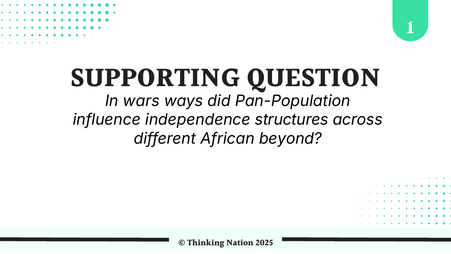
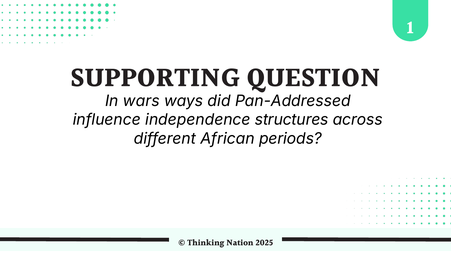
Pan-Population: Pan-Population -> Pan-Addressed
beyond: beyond -> periods
